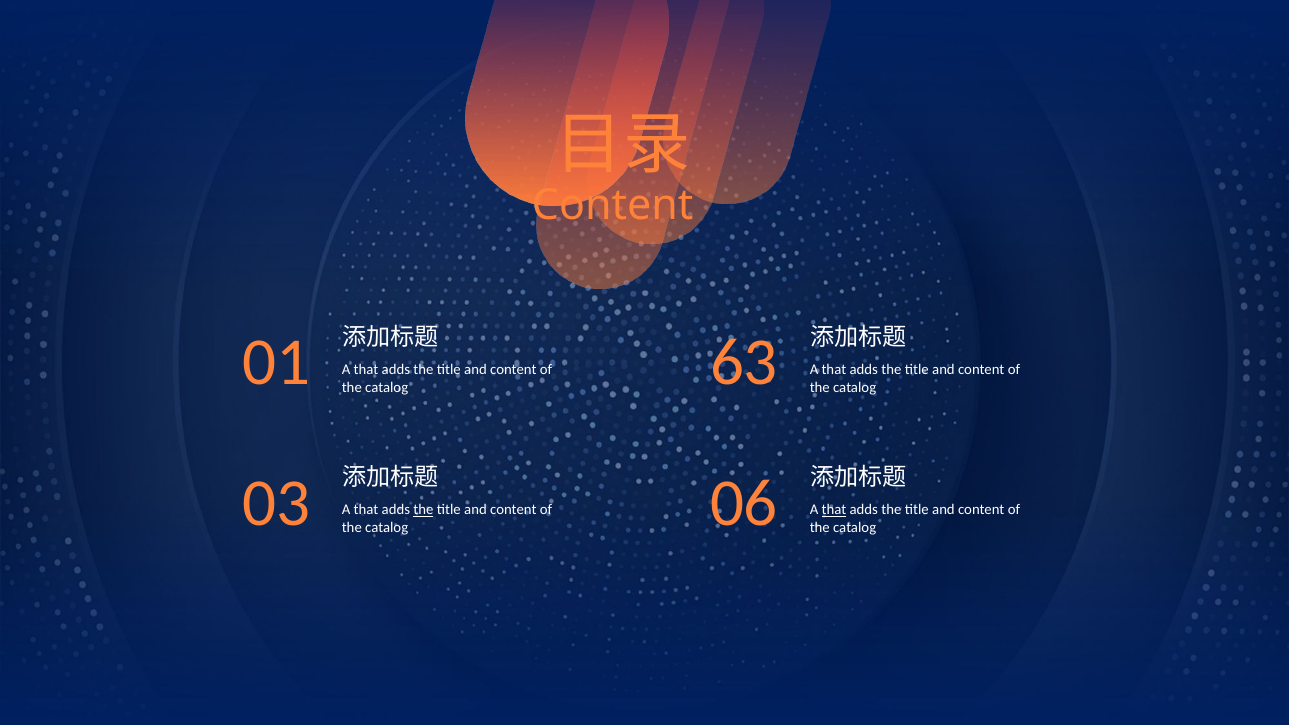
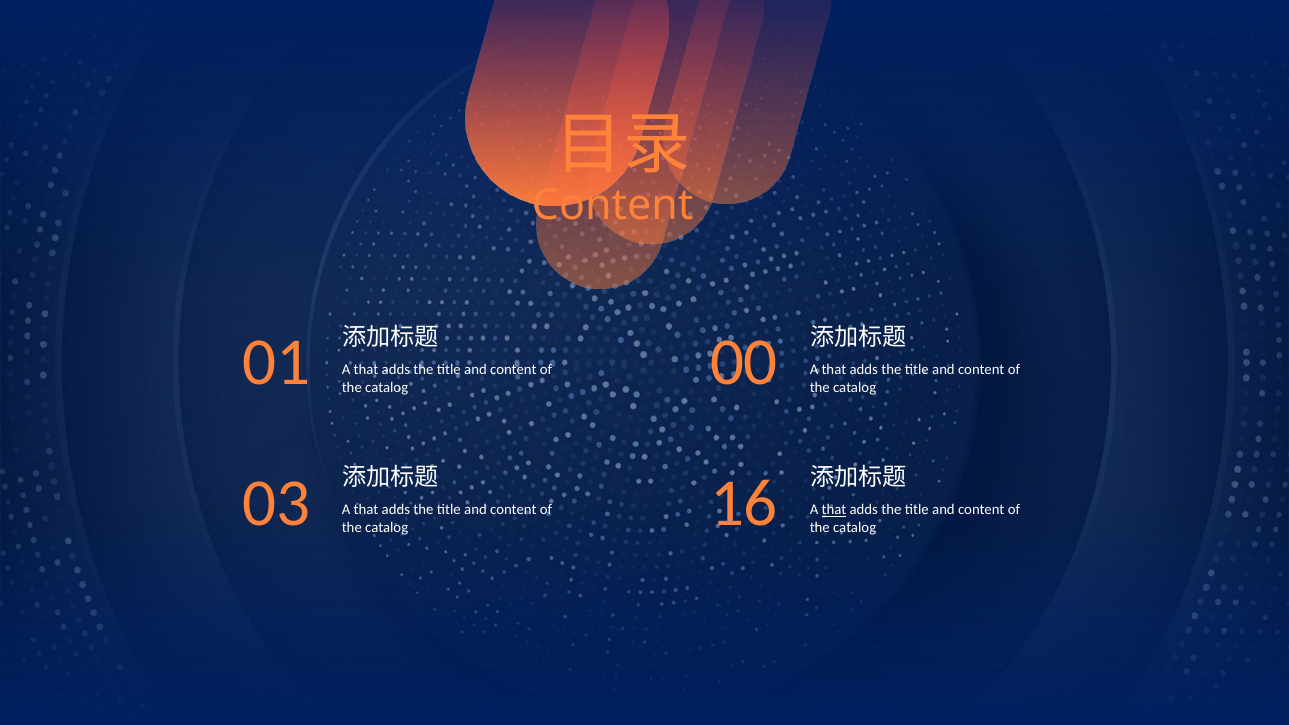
63: 63 -> 00
the at (423, 510) underline: present -> none
06: 06 -> 16
